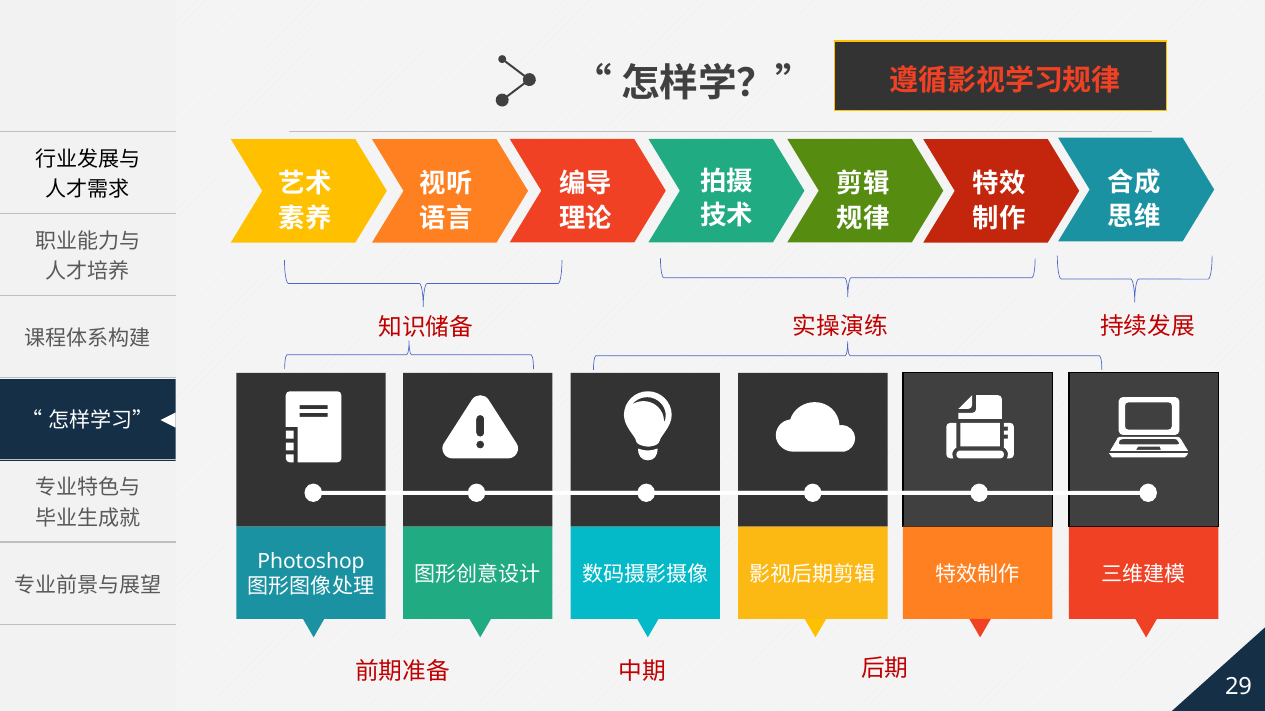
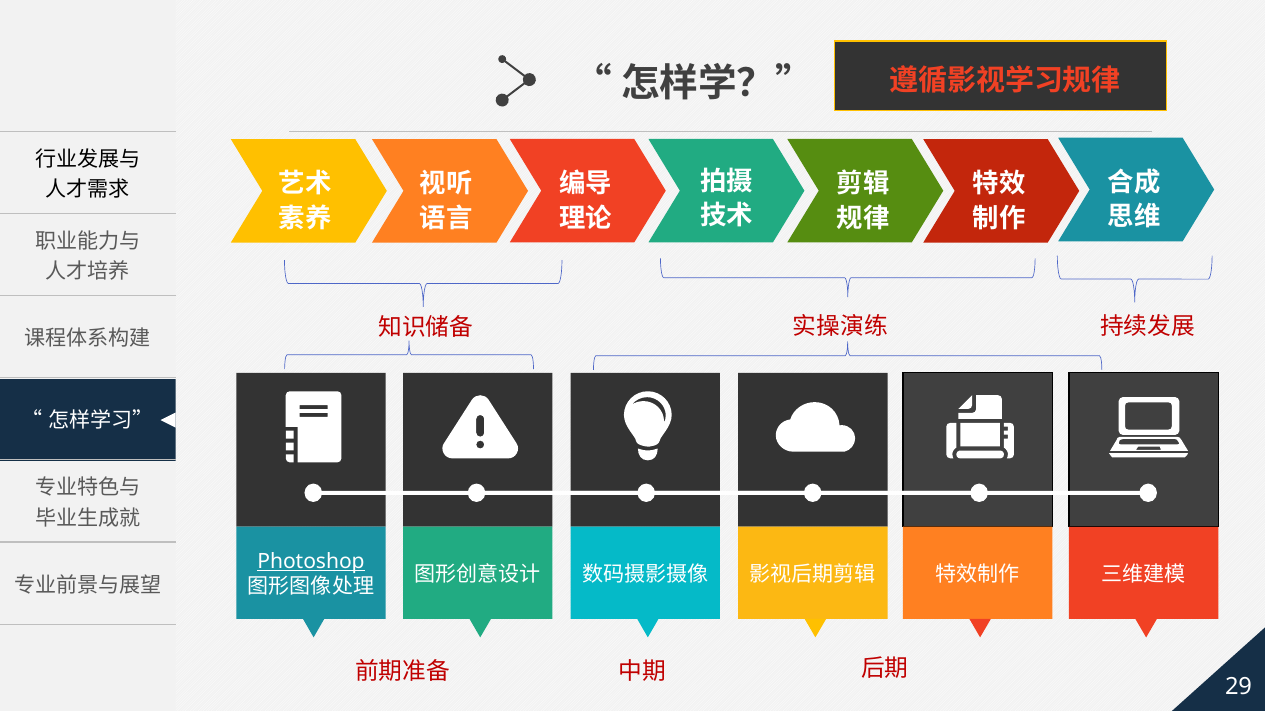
Photoshop underline: none -> present
